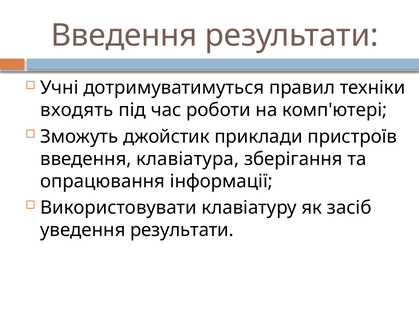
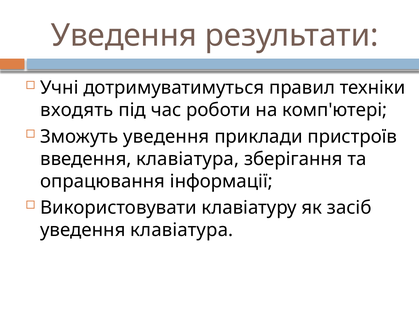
Введення at (124, 35): Введення -> Уведення
Зможуть джойстик: джойстик -> уведення
уведення результати: результати -> клавіатура
